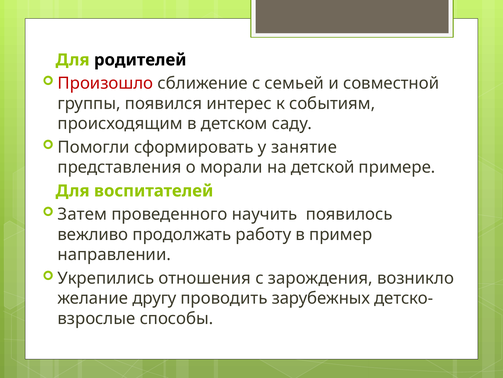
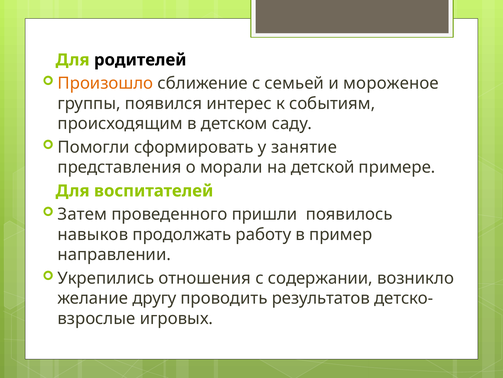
Произошло colour: red -> orange
совместной: совместной -> мороженое
научить: научить -> пришли
вежливо: вежливо -> навыков
зарождения: зарождения -> содержании
зарубежных: зарубежных -> результатов
способы: способы -> игровых
